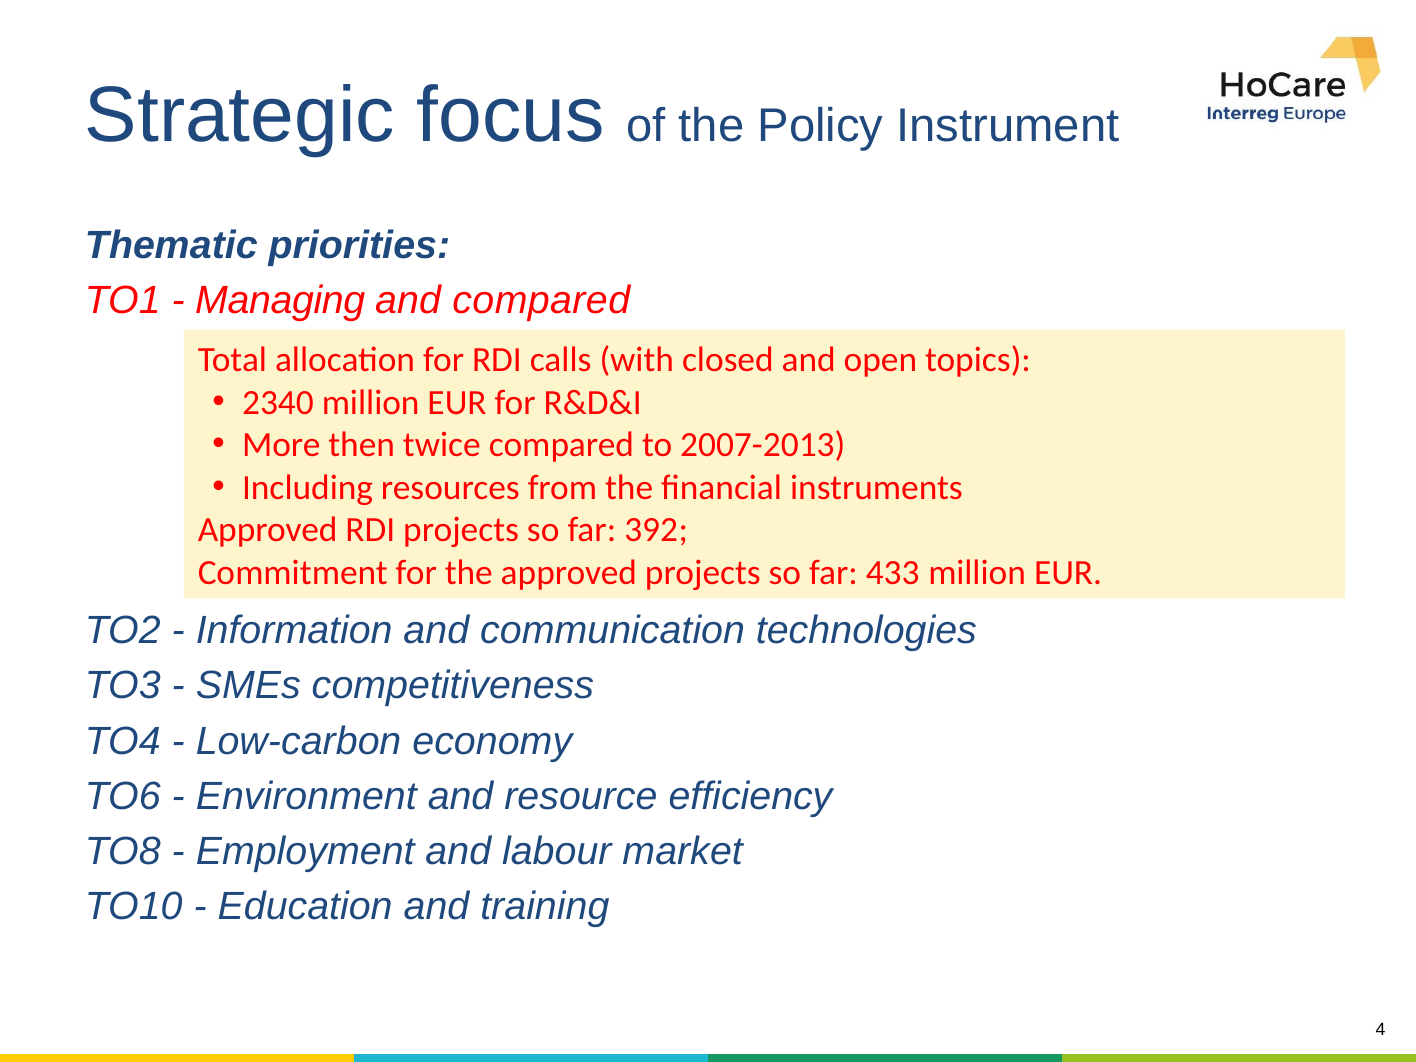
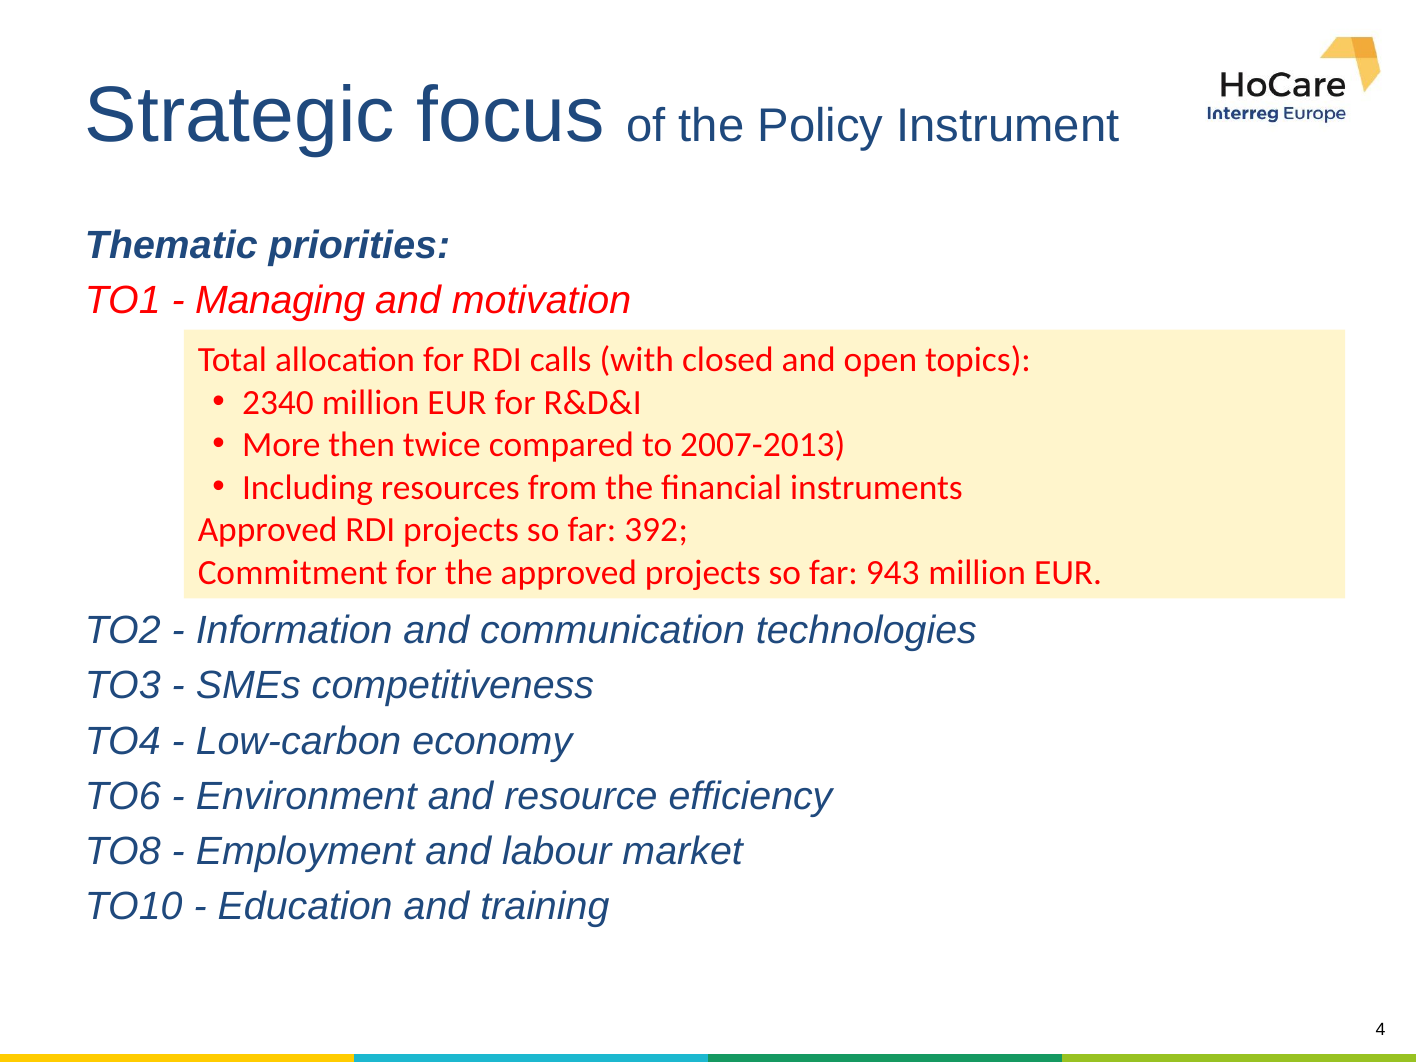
and compared: compared -> motivation
433: 433 -> 943
